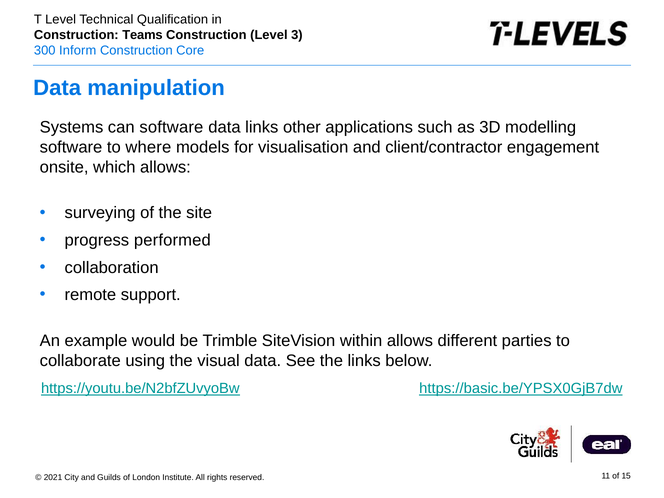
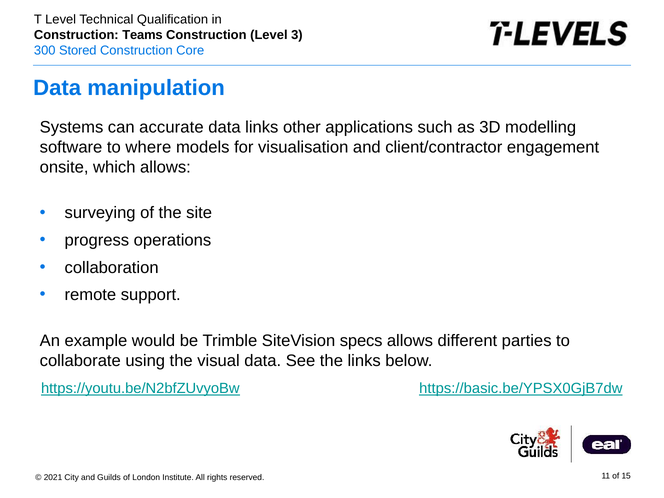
Inform: Inform -> Stored
can software: software -> accurate
performed: performed -> operations
within: within -> specs
